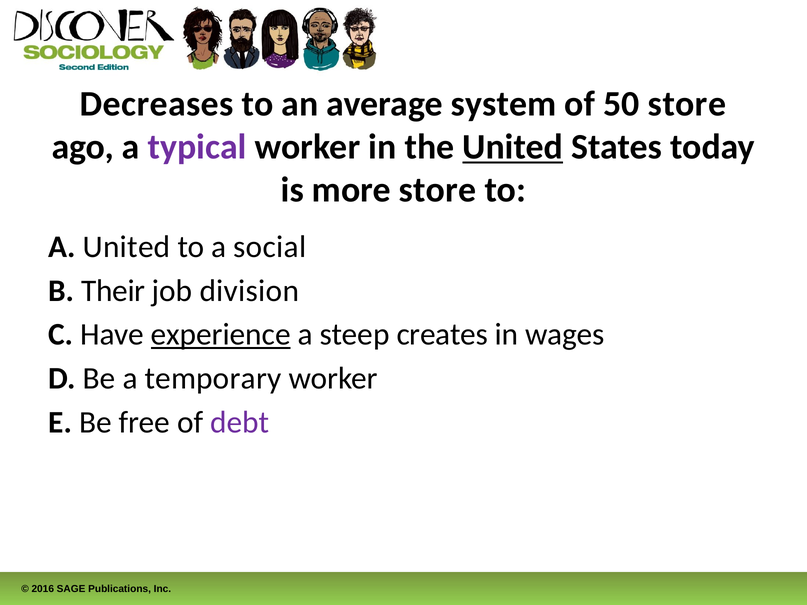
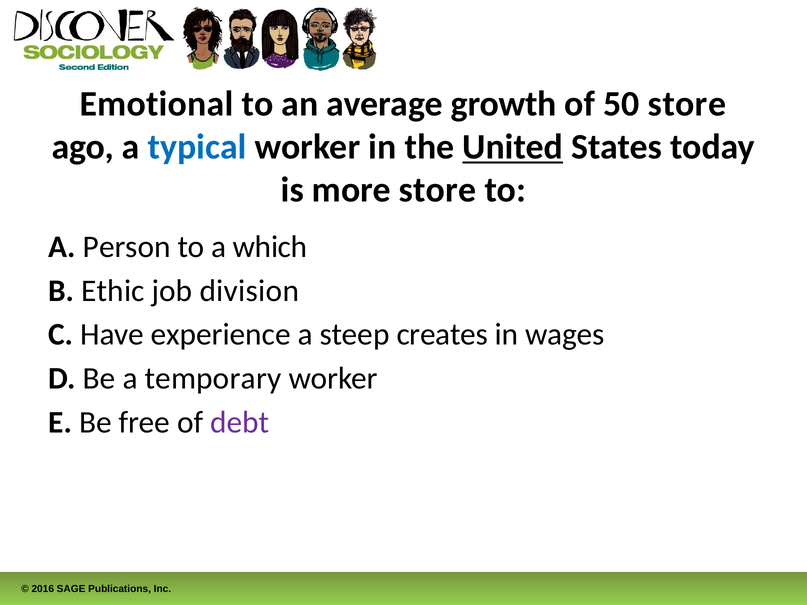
Decreases: Decreases -> Emotional
system: system -> growth
typical colour: purple -> blue
A United: United -> Person
social: social -> which
Their: Their -> Ethic
experience underline: present -> none
